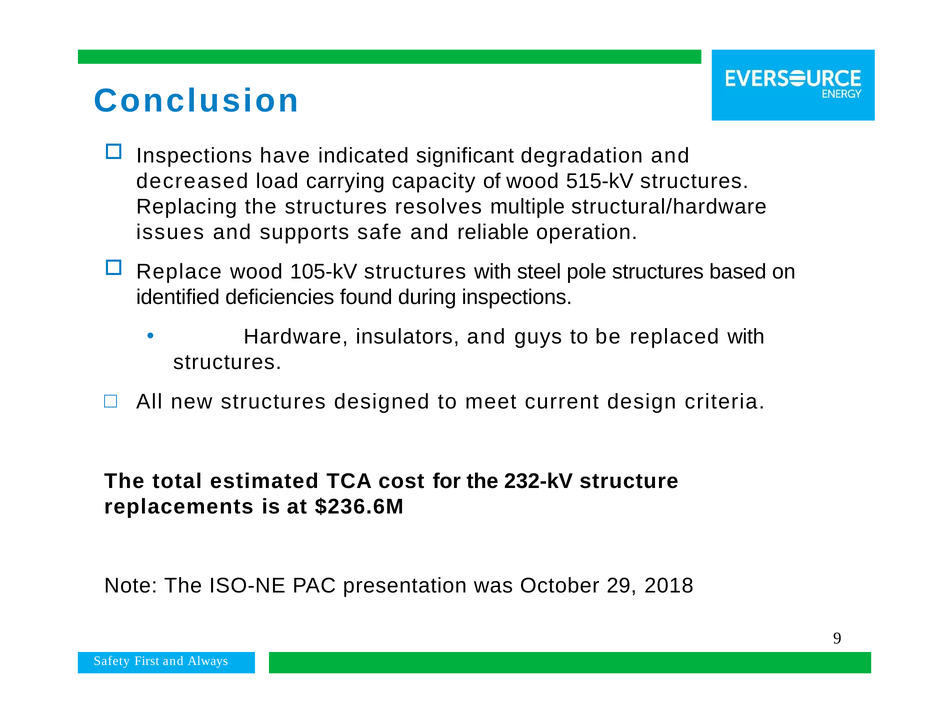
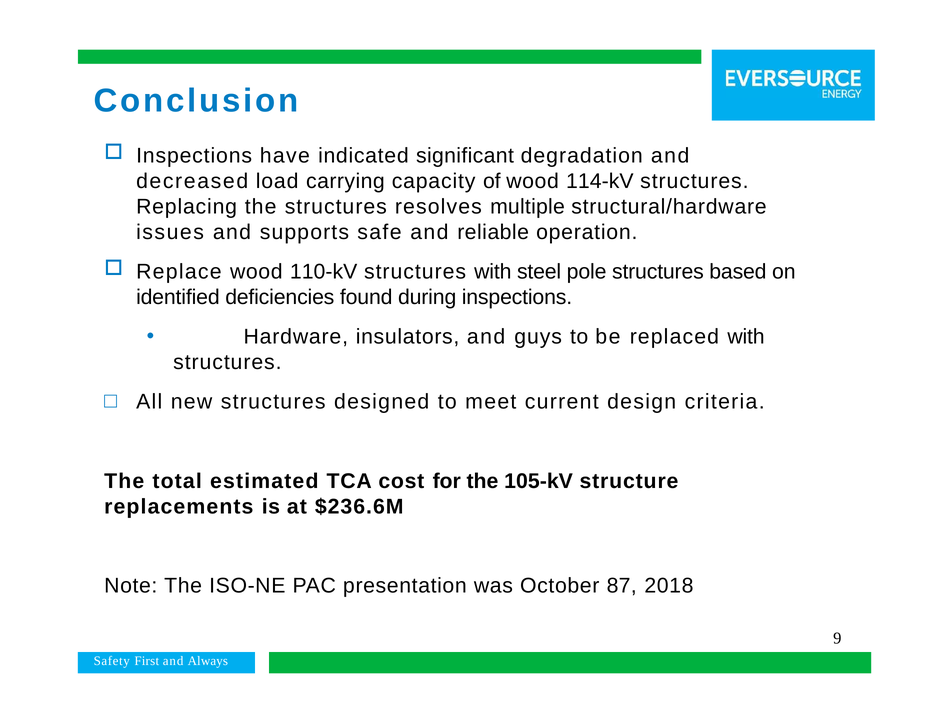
515-kV: 515-kV -> 114-kV
105-kV: 105-kV -> 110-kV
232-kV: 232-kV -> 105-kV
29: 29 -> 87
